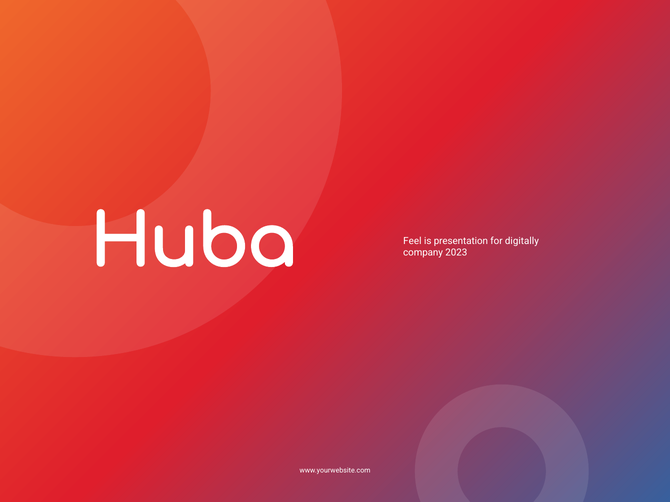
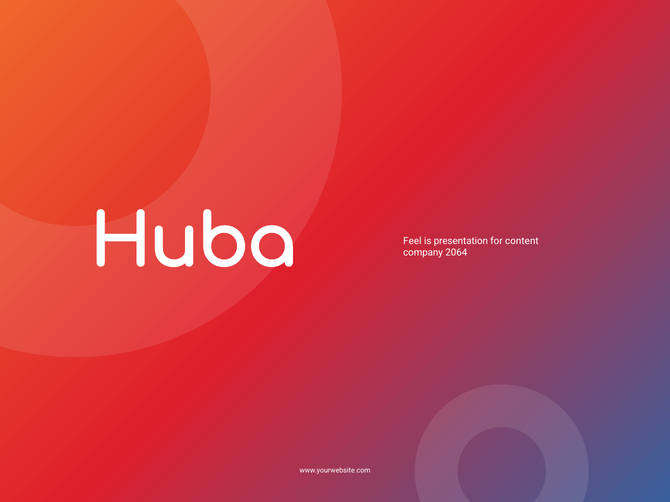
digitally: digitally -> content
2023: 2023 -> 2064
